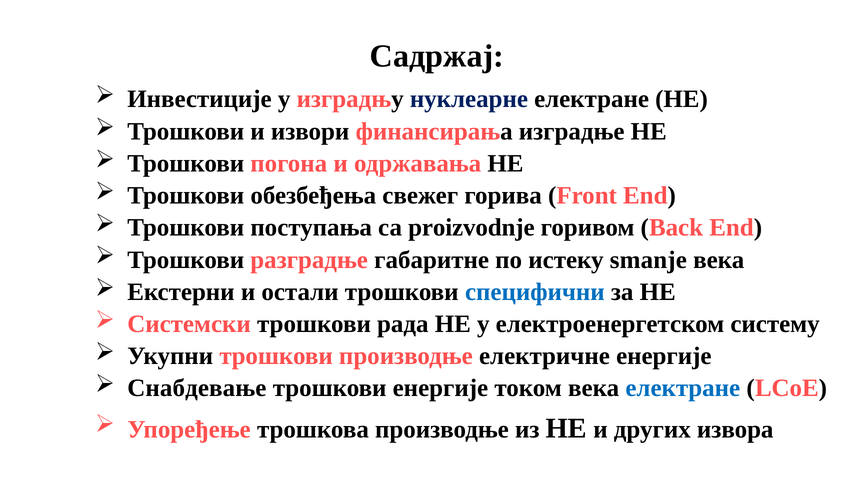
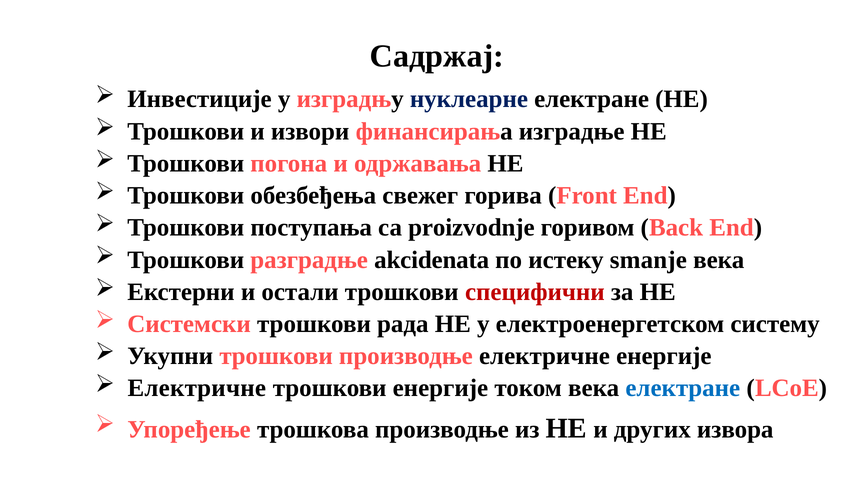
габаритне: габаритне -> akcidenata
специфични colour: blue -> red
Снабдевање at (197, 388): Снабдевање -> Електричне
